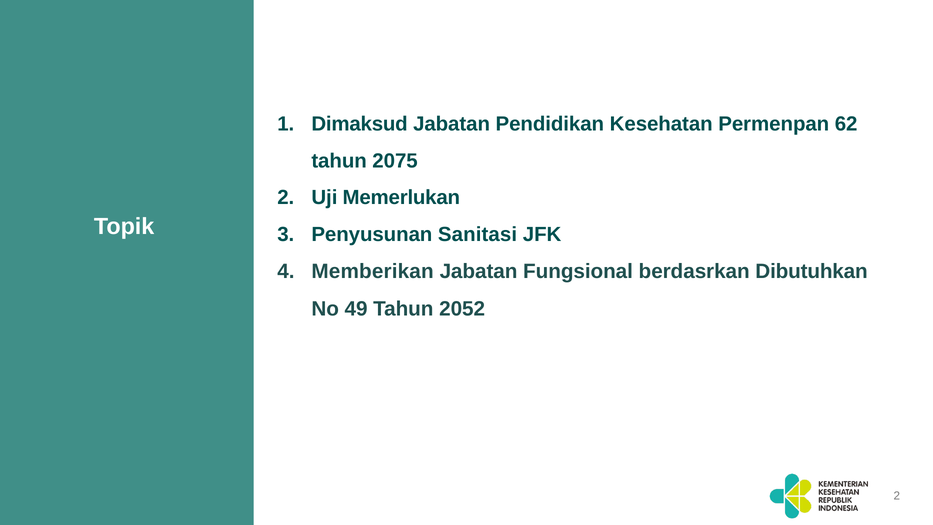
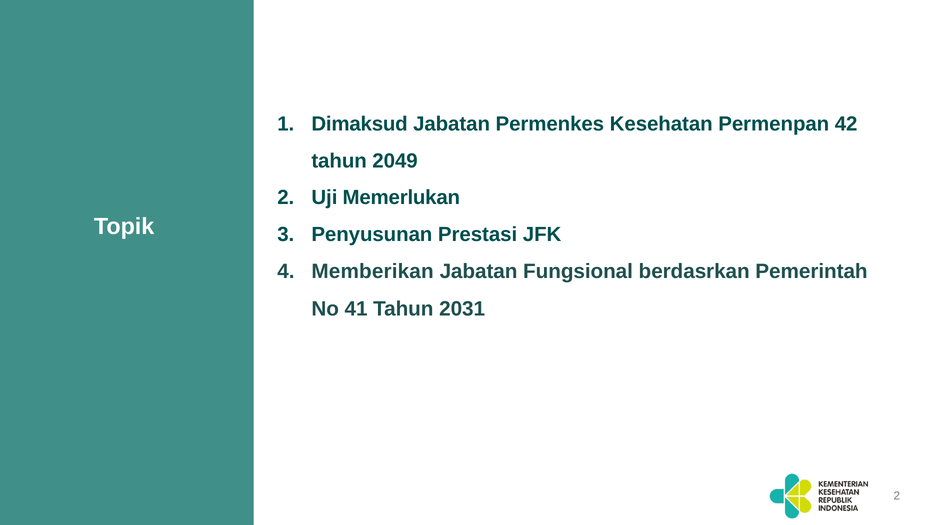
Pendidikan: Pendidikan -> Permenkes
62: 62 -> 42
2075: 2075 -> 2049
Sanitasi: Sanitasi -> Prestasi
Dibutuhkan: Dibutuhkan -> Pemerintah
49: 49 -> 41
2052: 2052 -> 2031
